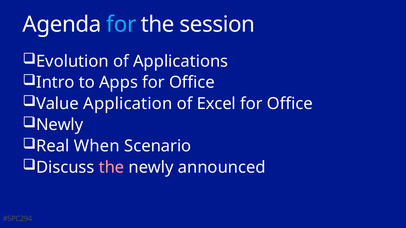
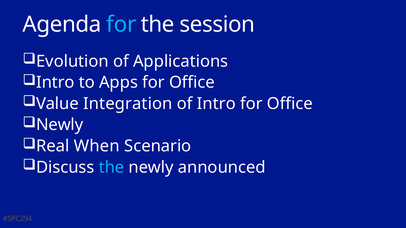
Application: Application -> Integration
of Excel: Excel -> Intro
the at (112, 167) colour: pink -> light blue
